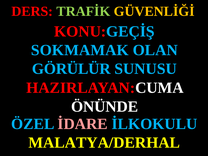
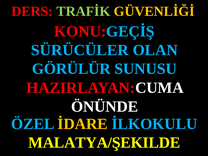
SOKMAMAK: SOKMAMAK -> SÜRÜCÜLER
İDARE colour: pink -> yellow
MALATYA/DERHAL: MALATYA/DERHAL -> MALATYA/ŞEKILDE
